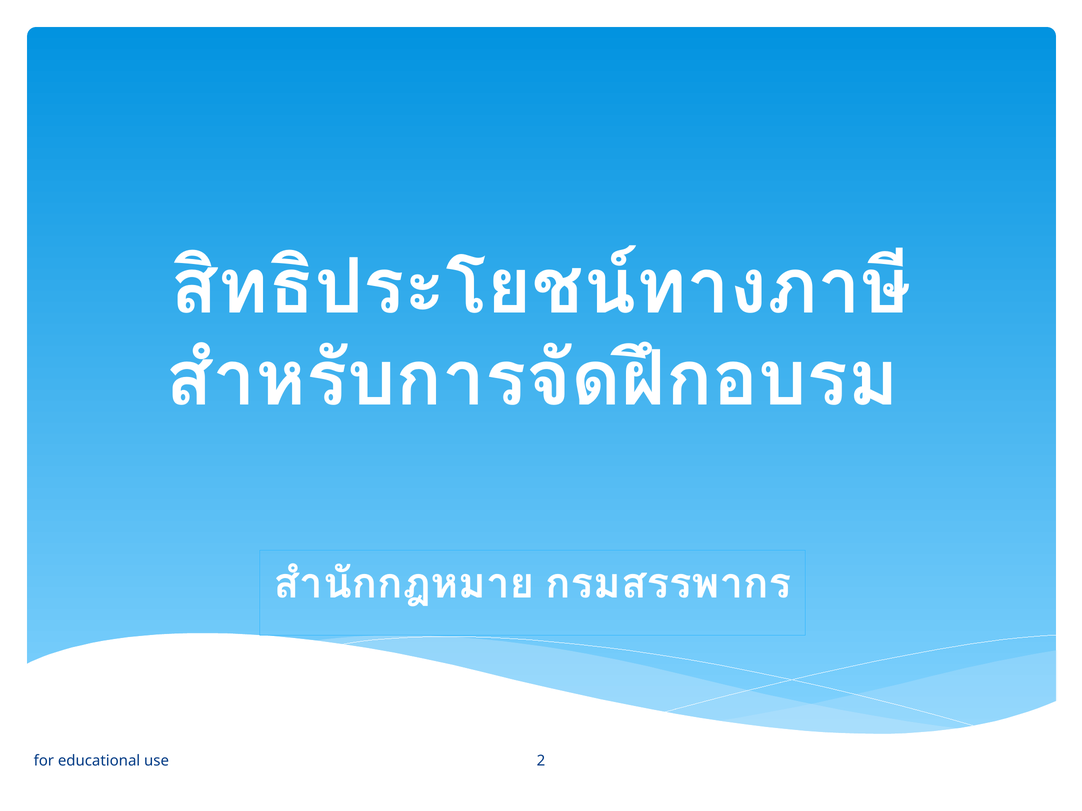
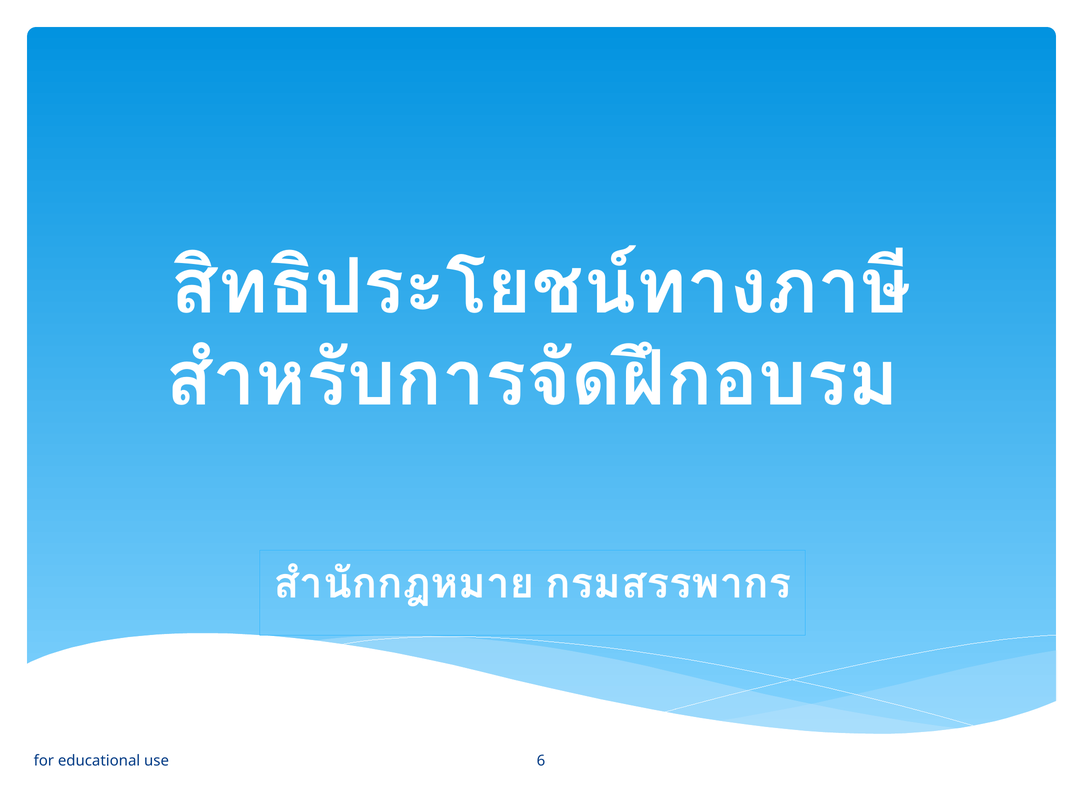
2: 2 -> 6
